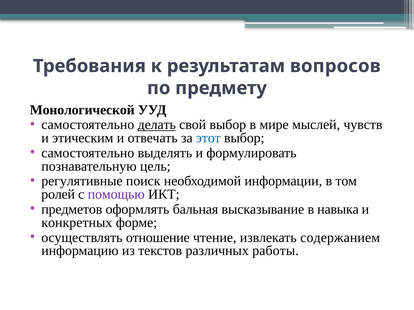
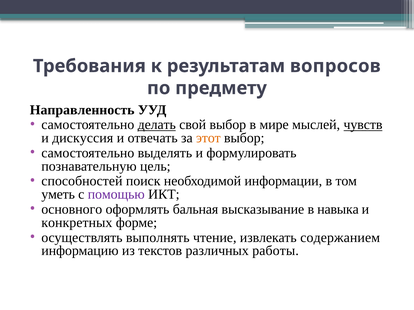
Монологической: Монологической -> Направленность
чувств underline: none -> present
этическим: этическим -> дискуссия
этот colour: blue -> orange
регулятивные: регулятивные -> способностей
ролей: ролей -> уметь
предметов: предметов -> основного
отношение: отношение -> выполнять
